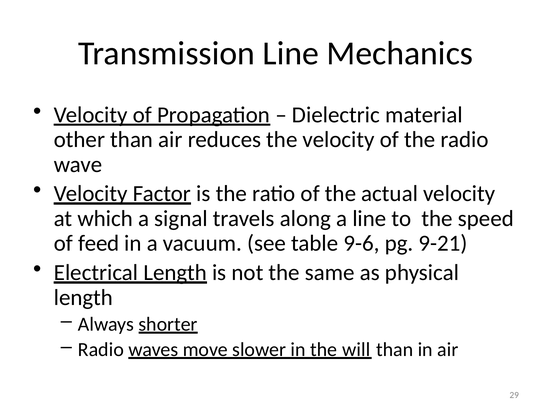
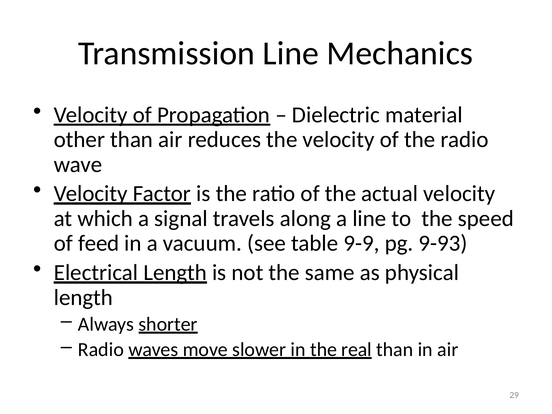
9-6: 9-6 -> 9-9
9-21: 9-21 -> 9-93
will: will -> real
